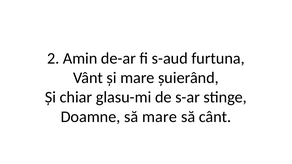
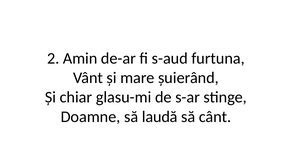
să mare: mare -> laudă
